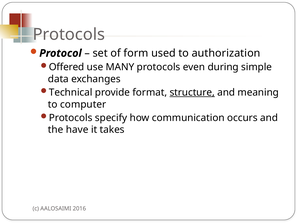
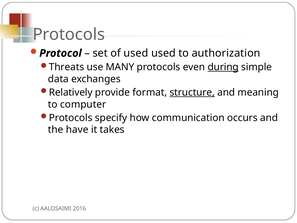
of form: form -> used
Offered: Offered -> Threats
during underline: none -> present
Technical: Technical -> Relatively
